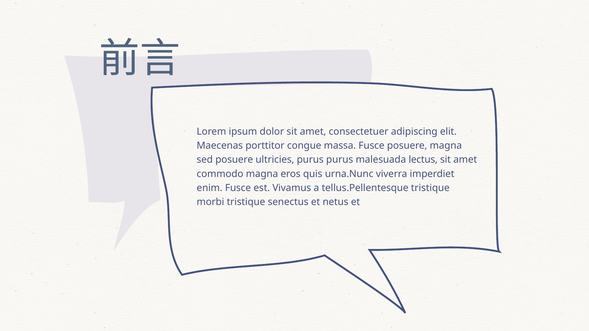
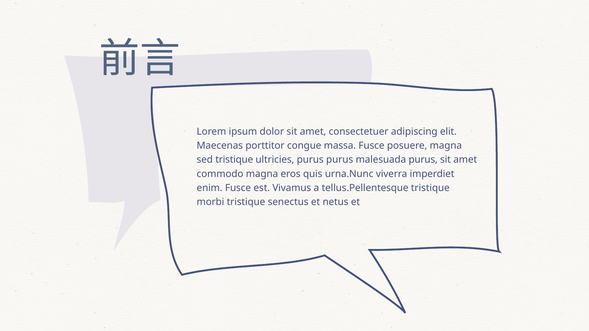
sed posuere: posuere -> tristique
malesuada lectus: lectus -> purus
